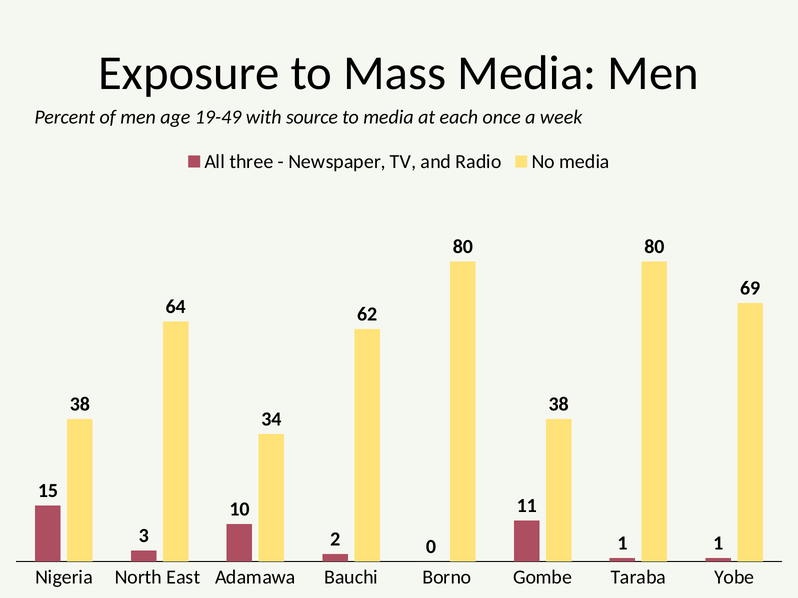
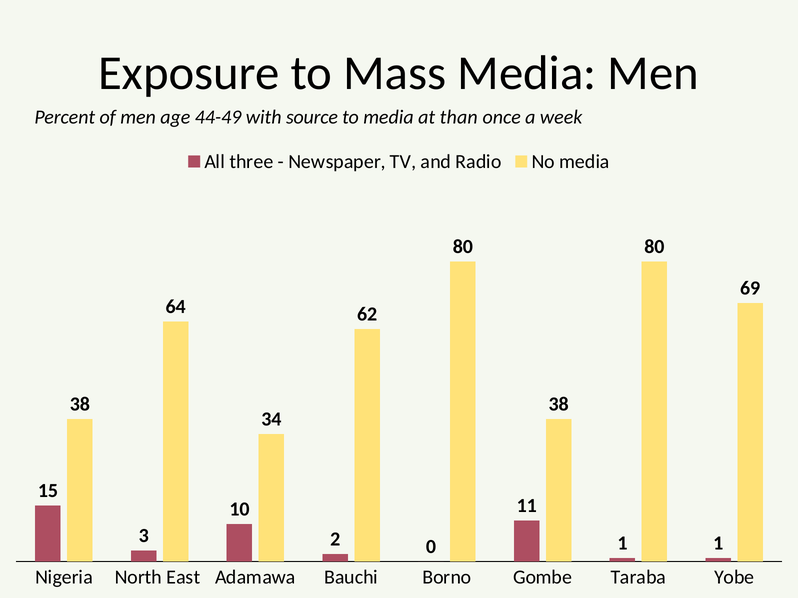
19-49: 19-49 -> 44-49
each: each -> than
